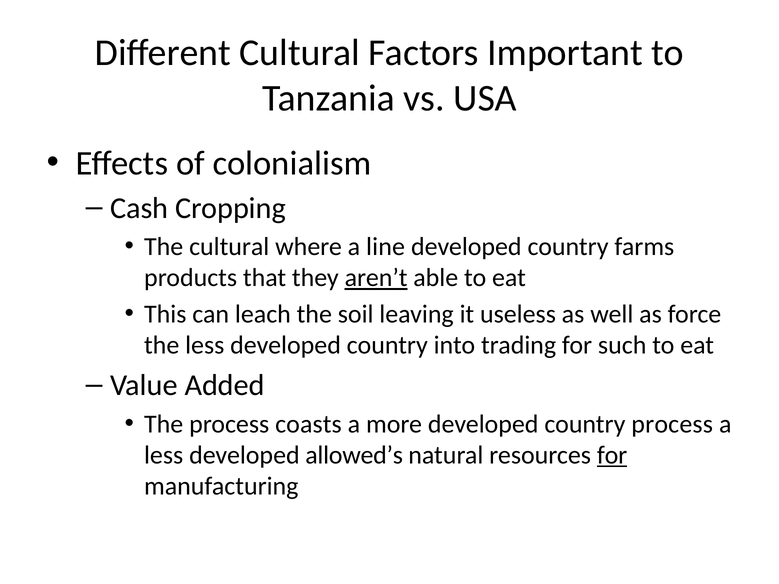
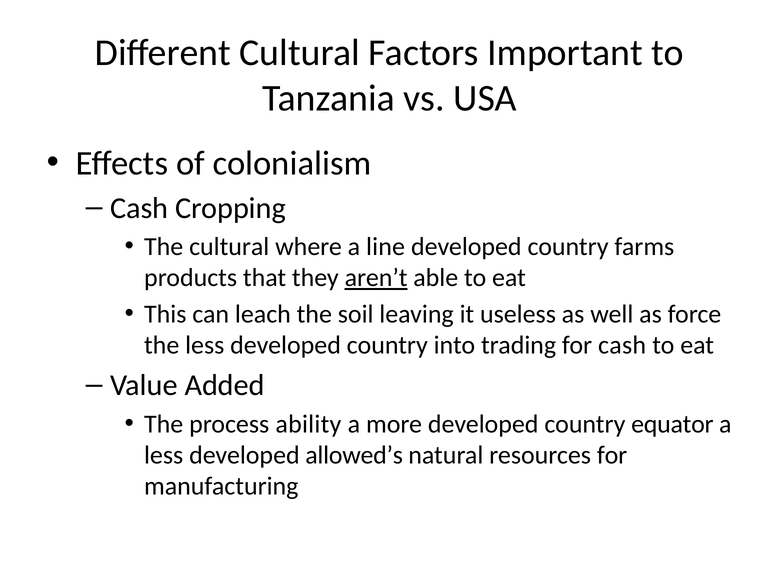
for such: such -> cash
coasts: coasts -> ability
country process: process -> equator
for at (612, 455) underline: present -> none
